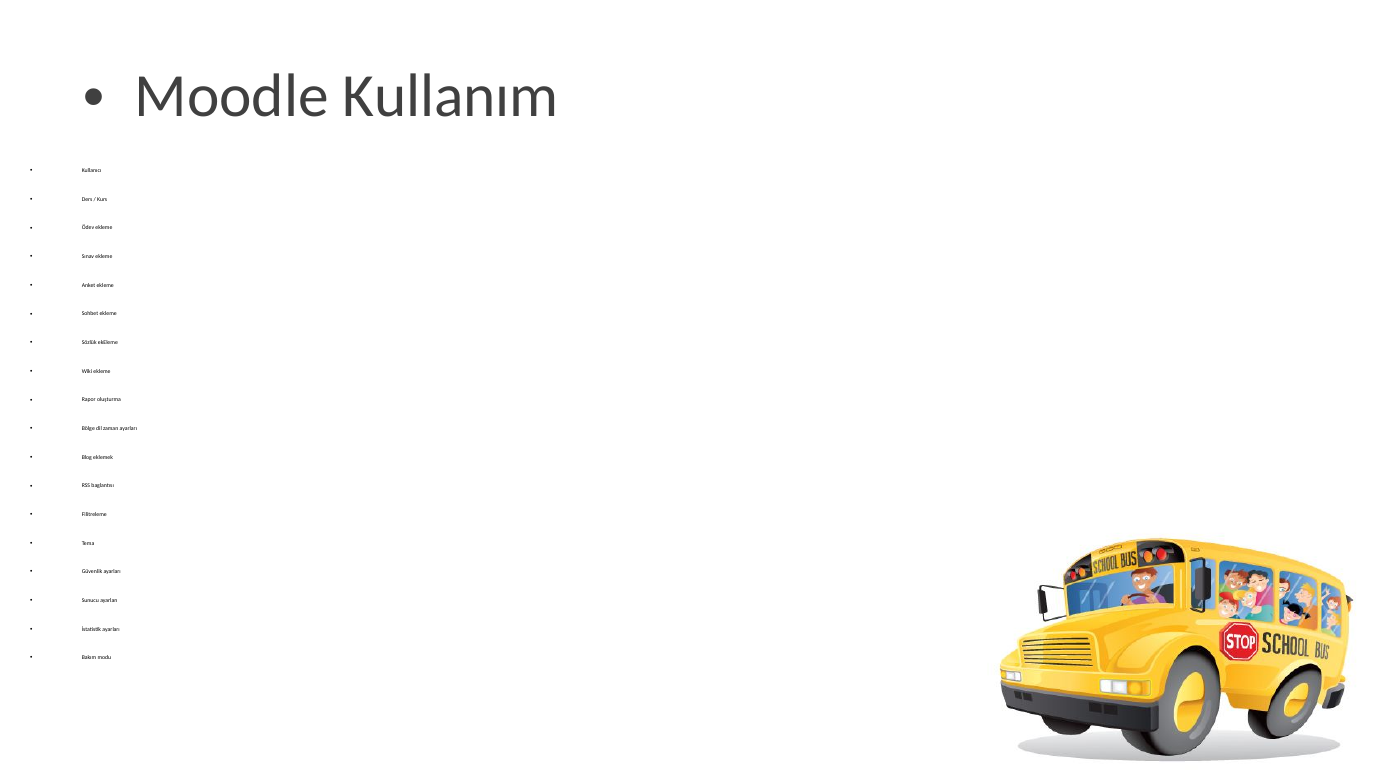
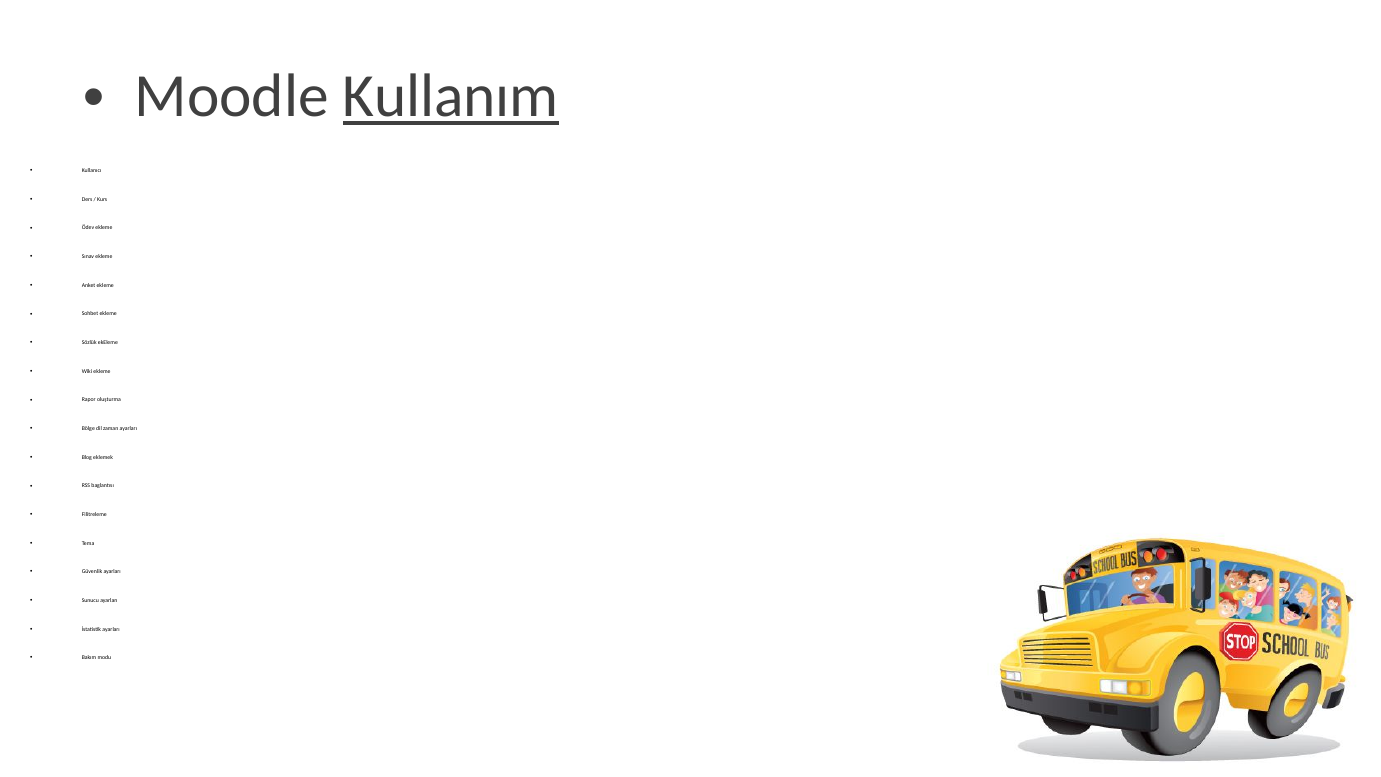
Kullanım underline: none -> present
